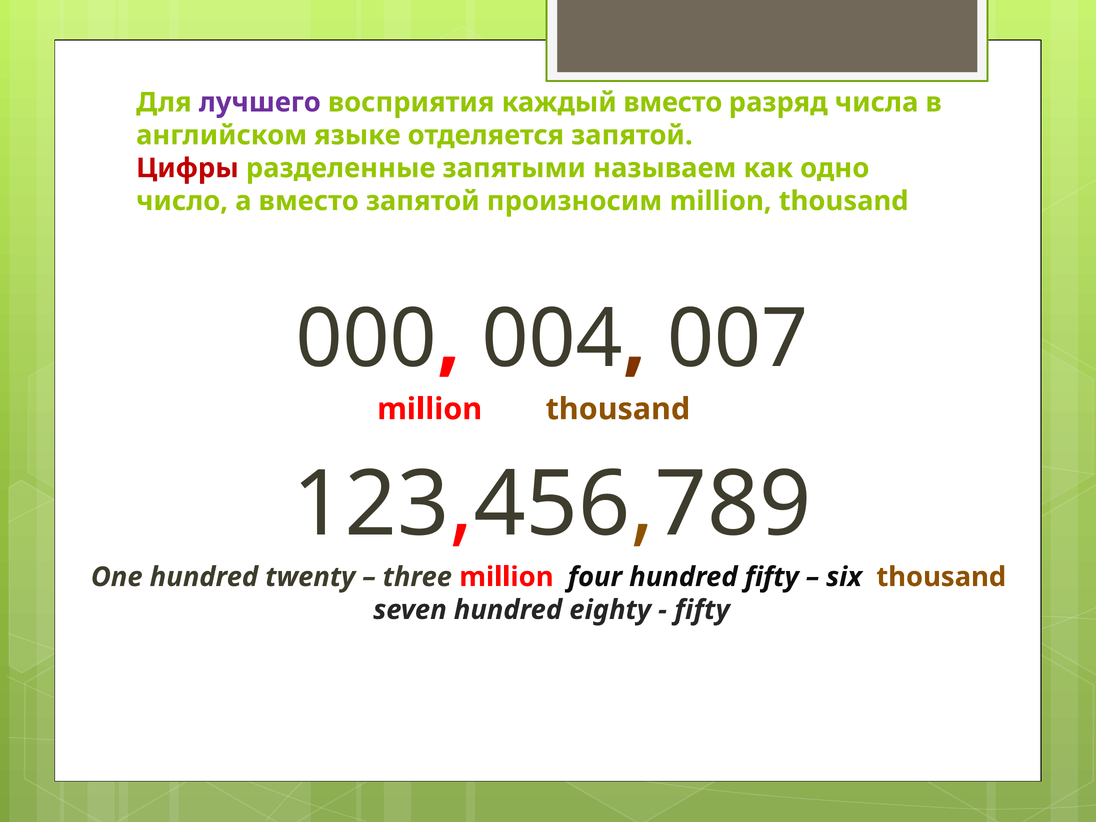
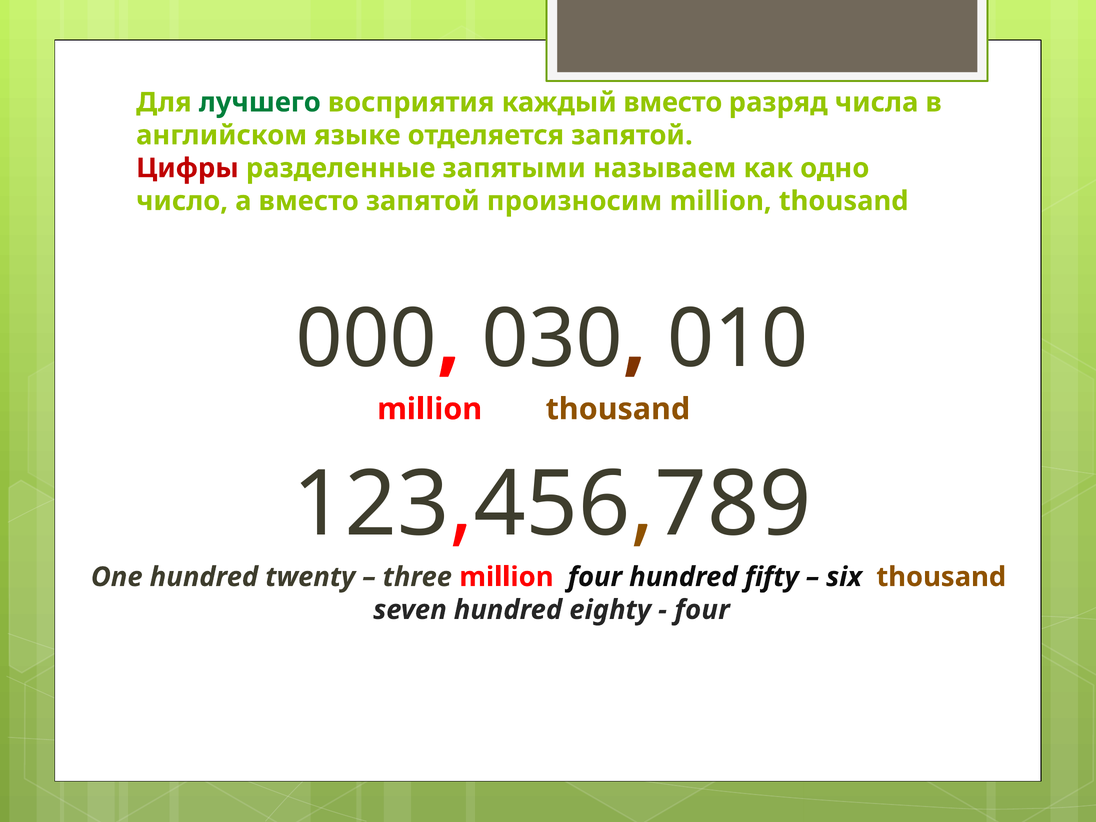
лучшего colour: purple -> green
004: 004 -> 030
007: 007 -> 010
fifty at (702, 610): fifty -> four
